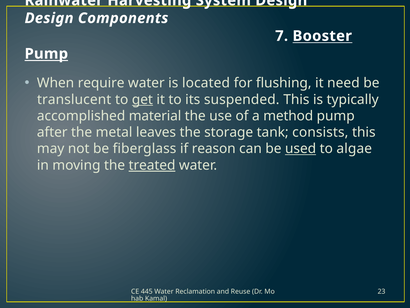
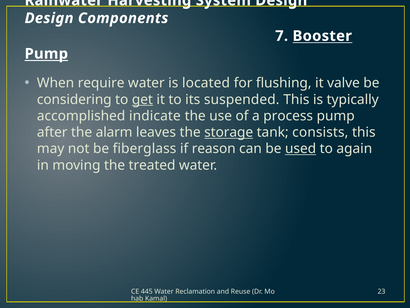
need: need -> valve
translucent: translucent -> considering
material: material -> indicate
method: method -> process
metal: metal -> alarm
storage underline: none -> present
algae: algae -> again
treated underline: present -> none
